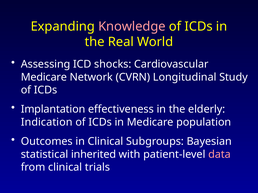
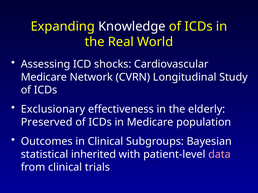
Knowledge colour: pink -> white
Implantation: Implantation -> Exclusionary
Indication: Indication -> Preserved
